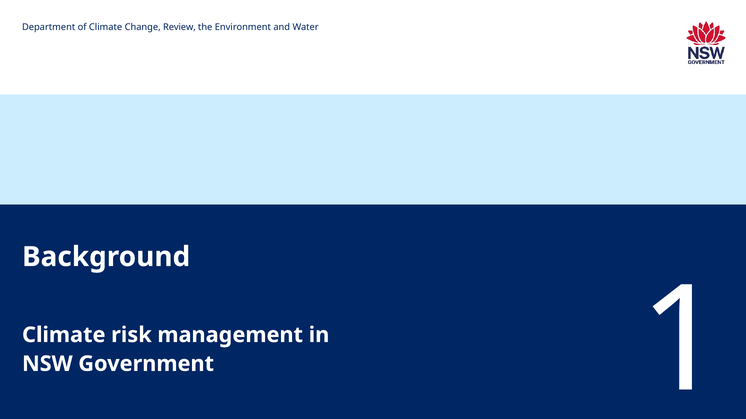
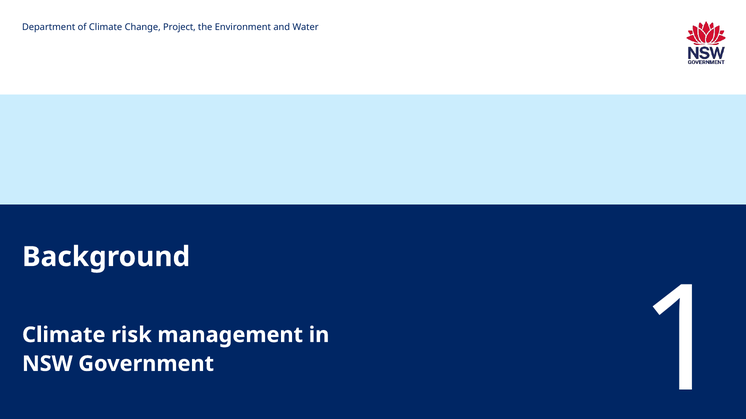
Review: Review -> Project
